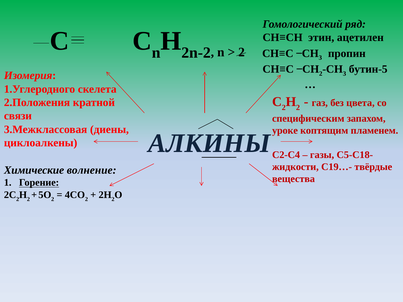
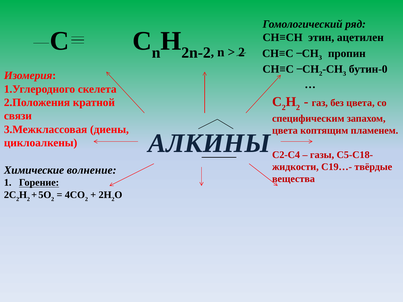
бутин-5: бутин-5 -> бутин-0
уроке at (285, 131): уроке -> цвета
